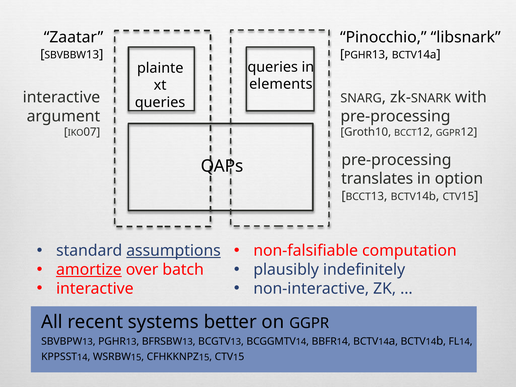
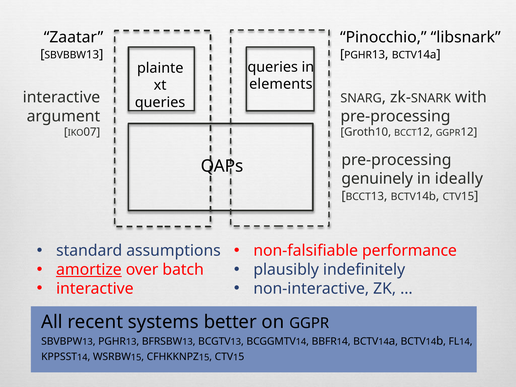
translates: translates -> genuinely
option: option -> ideally
assumptions underline: present -> none
computation: computation -> performance
